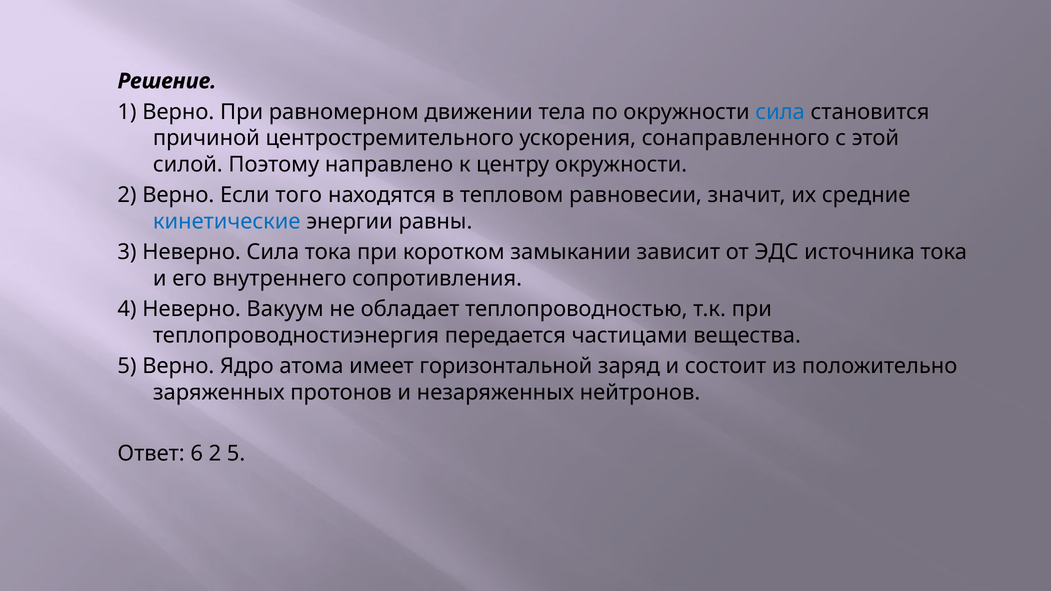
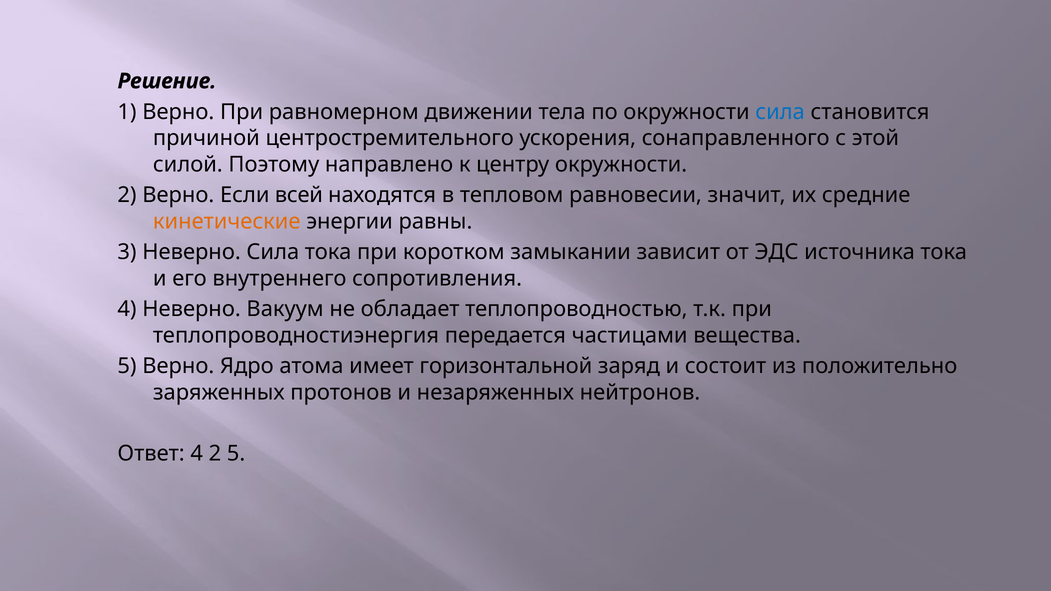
того: того -> всей
кинетические colour: blue -> orange
Ответ 6: 6 -> 4
